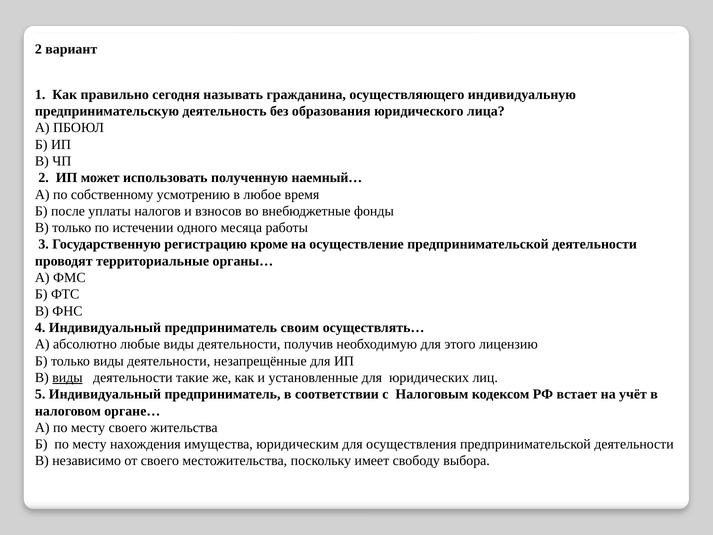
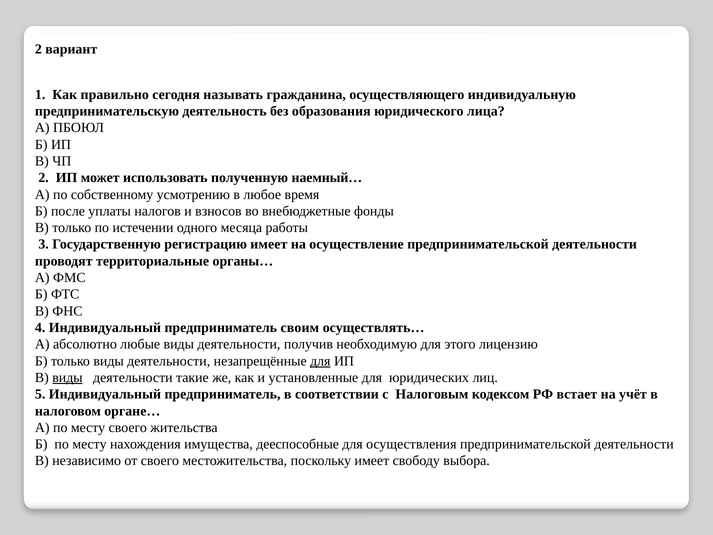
регистрацию кроме: кроме -> имеет
для at (320, 361) underline: none -> present
юридическим: юридическим -> дееспособные
